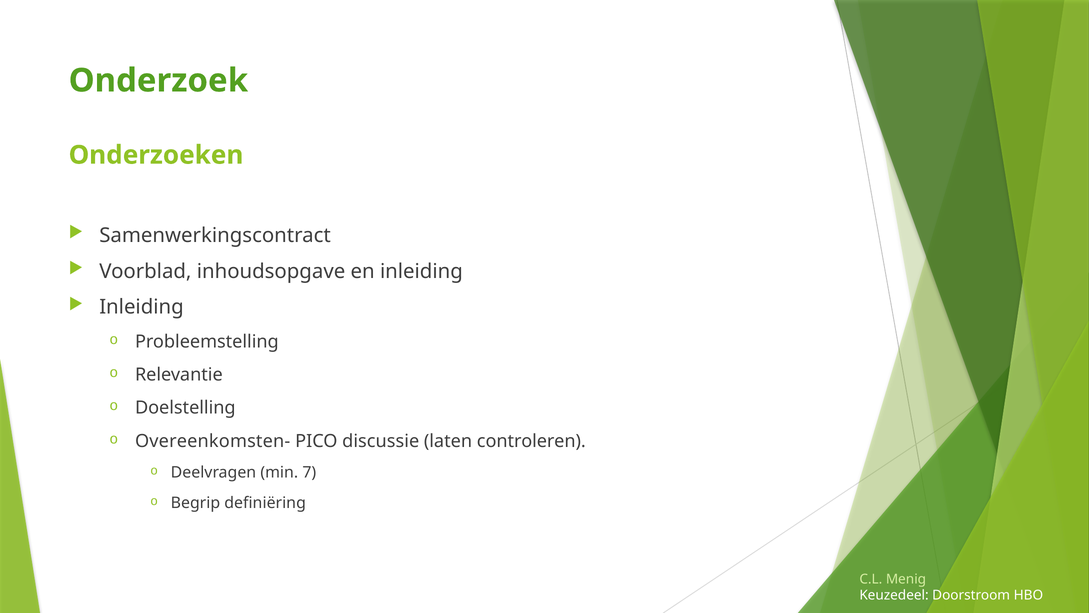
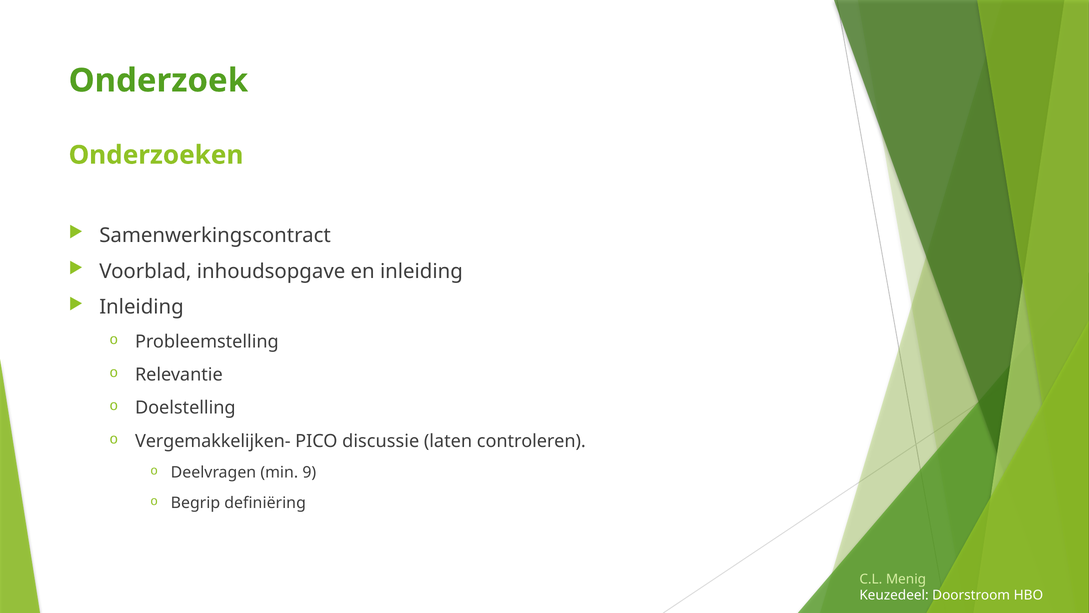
Overeenkomsten-: Overeenkomsten- -> Vergemakkelijken-
7: 7 -> 9
